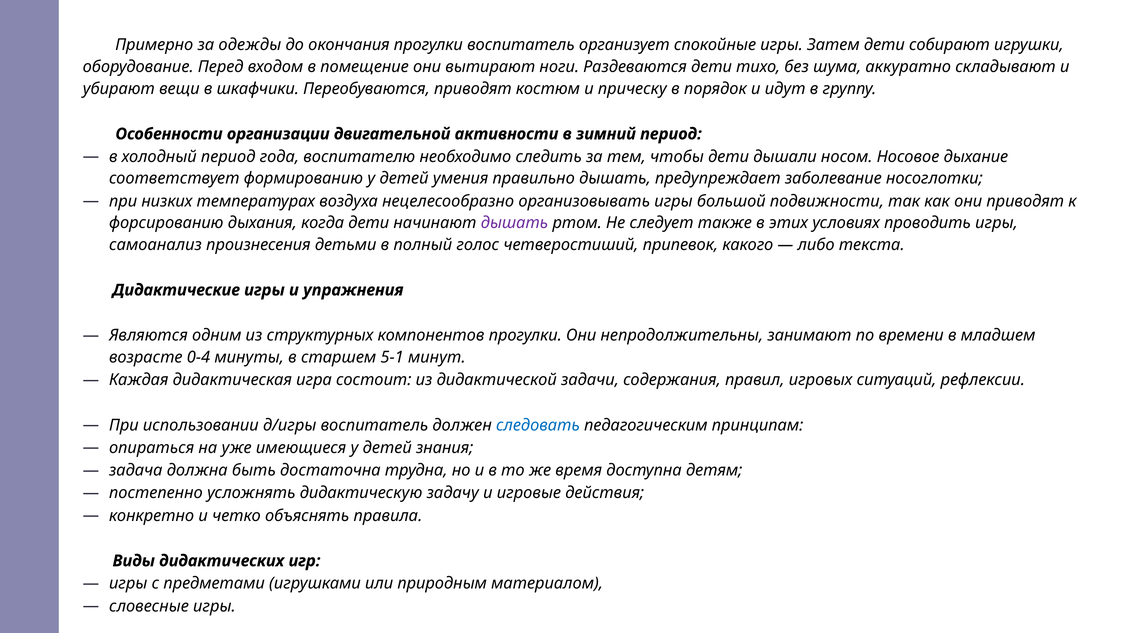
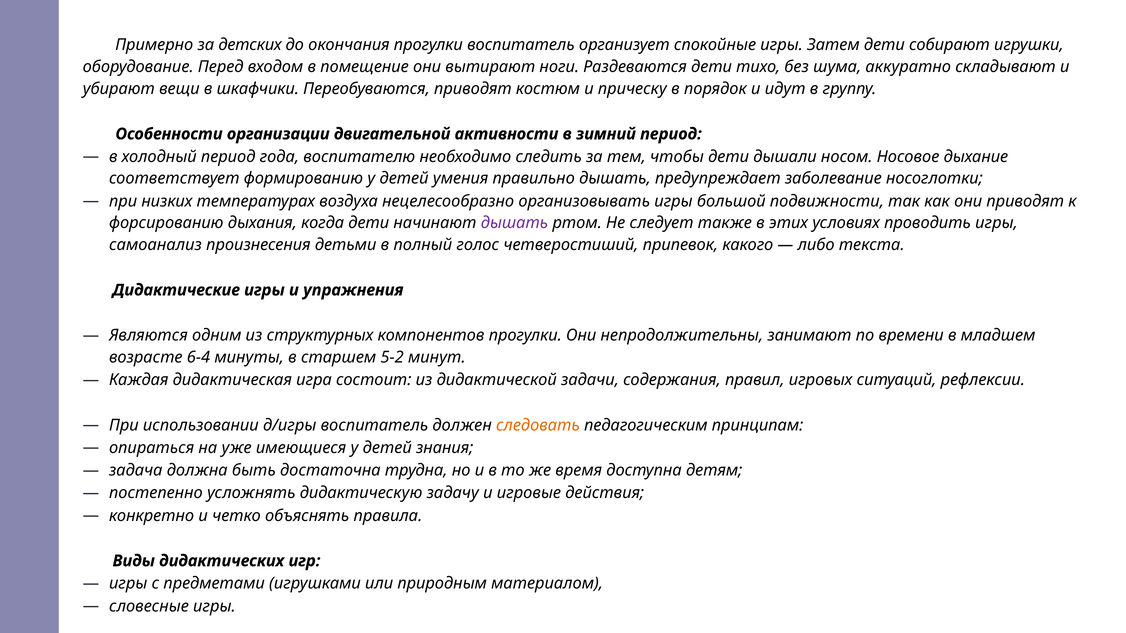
одежды: одежды -> детских
0-4: 0-4 -> 6-4
5-1: 5-1 -> 5-2
следовать colour: blue -> orange
